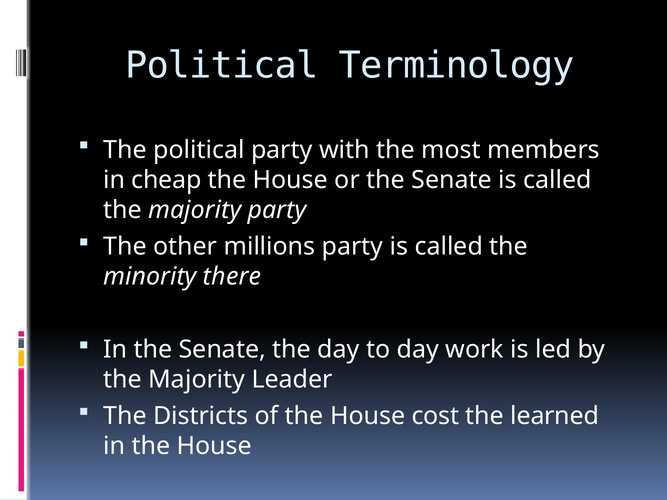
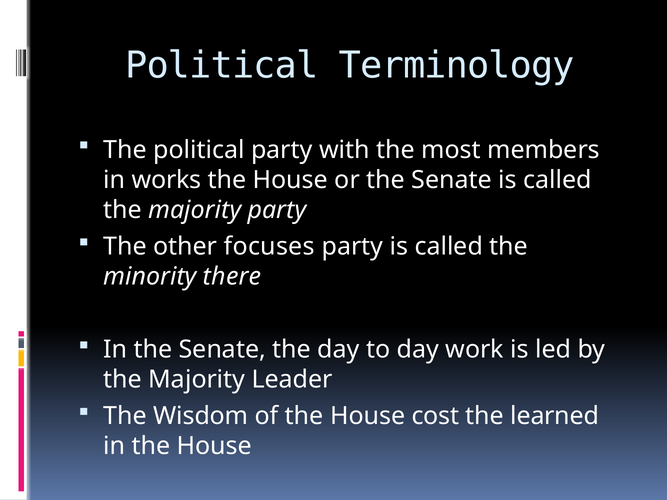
cheap: cheap -> works
millions: millions -> focuses
Districts: Districts -> Wisdom
